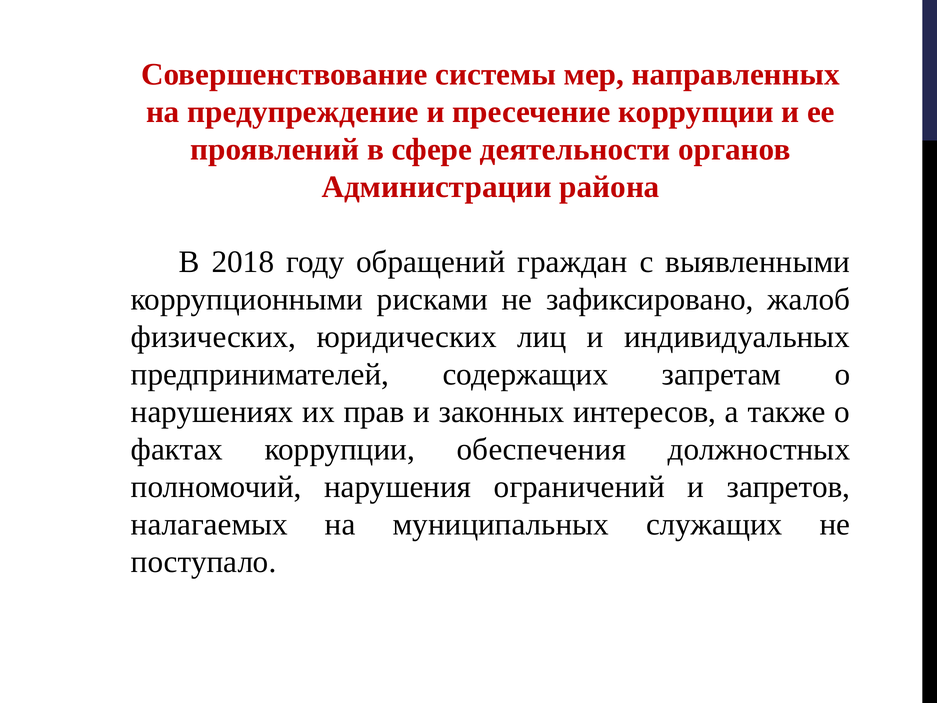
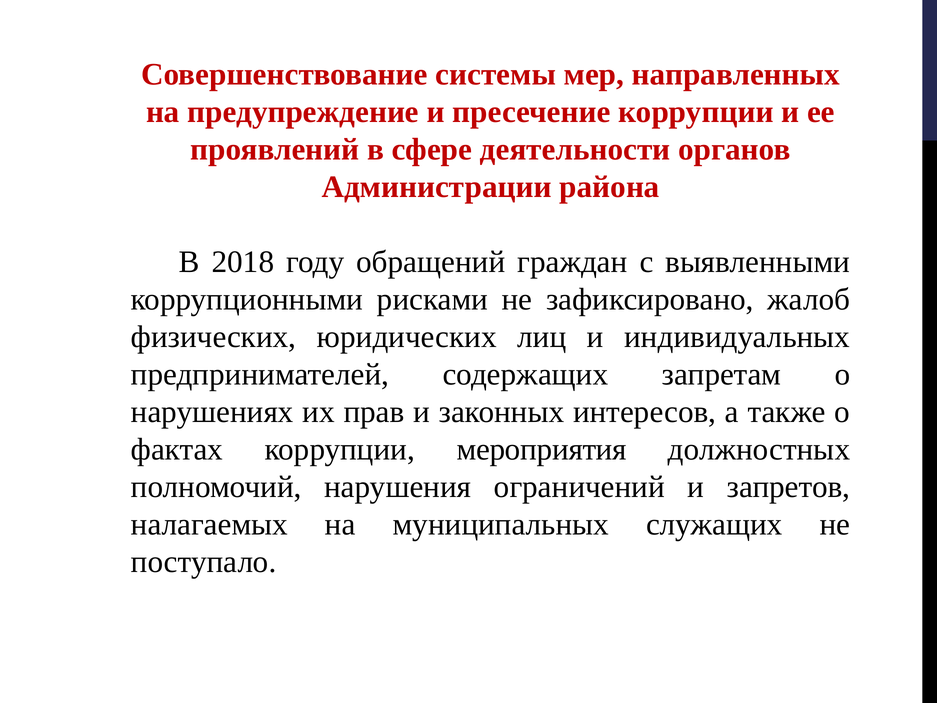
обеспечения: обеспечения -> мероприятия
